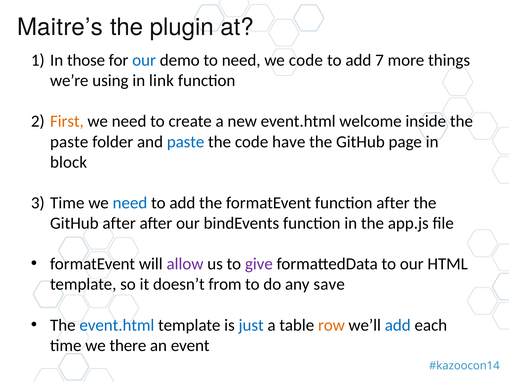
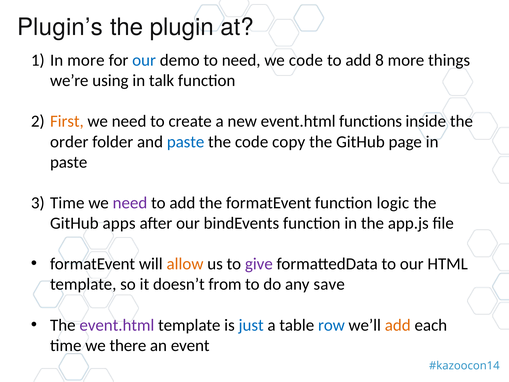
Maitre’s: Maitre’s -> Plugin’s
In those: those -> more
7: 7 -> 8
link: link -> talk
welcome: welcome -> functions
paste at (69, 142): paste -> order
have: have -> copy
block at (69, 162): block -> paste
need at (130, 203) colour: blue -> purple
function after: after -> logic
GitHub after: after -> apps
allow colour: purple -> orange
event.html at (117, 325) colour: blue -> purple
row colour: orange -> blue
add at (398, 325) colour: blue -> orange
